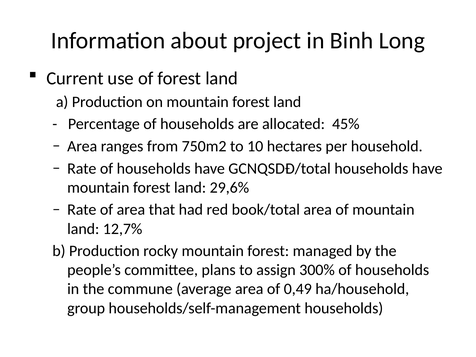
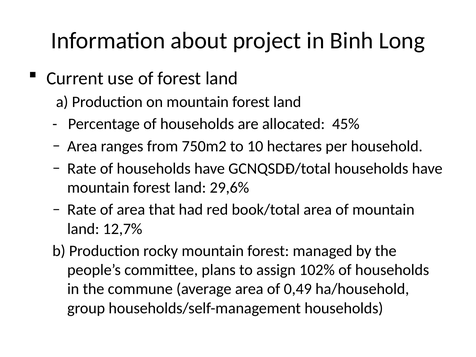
300%: 300% -> 102%
